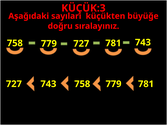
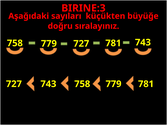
KÜÇÜK:3: KÜÇÜK:3 -> BIRINE:3
